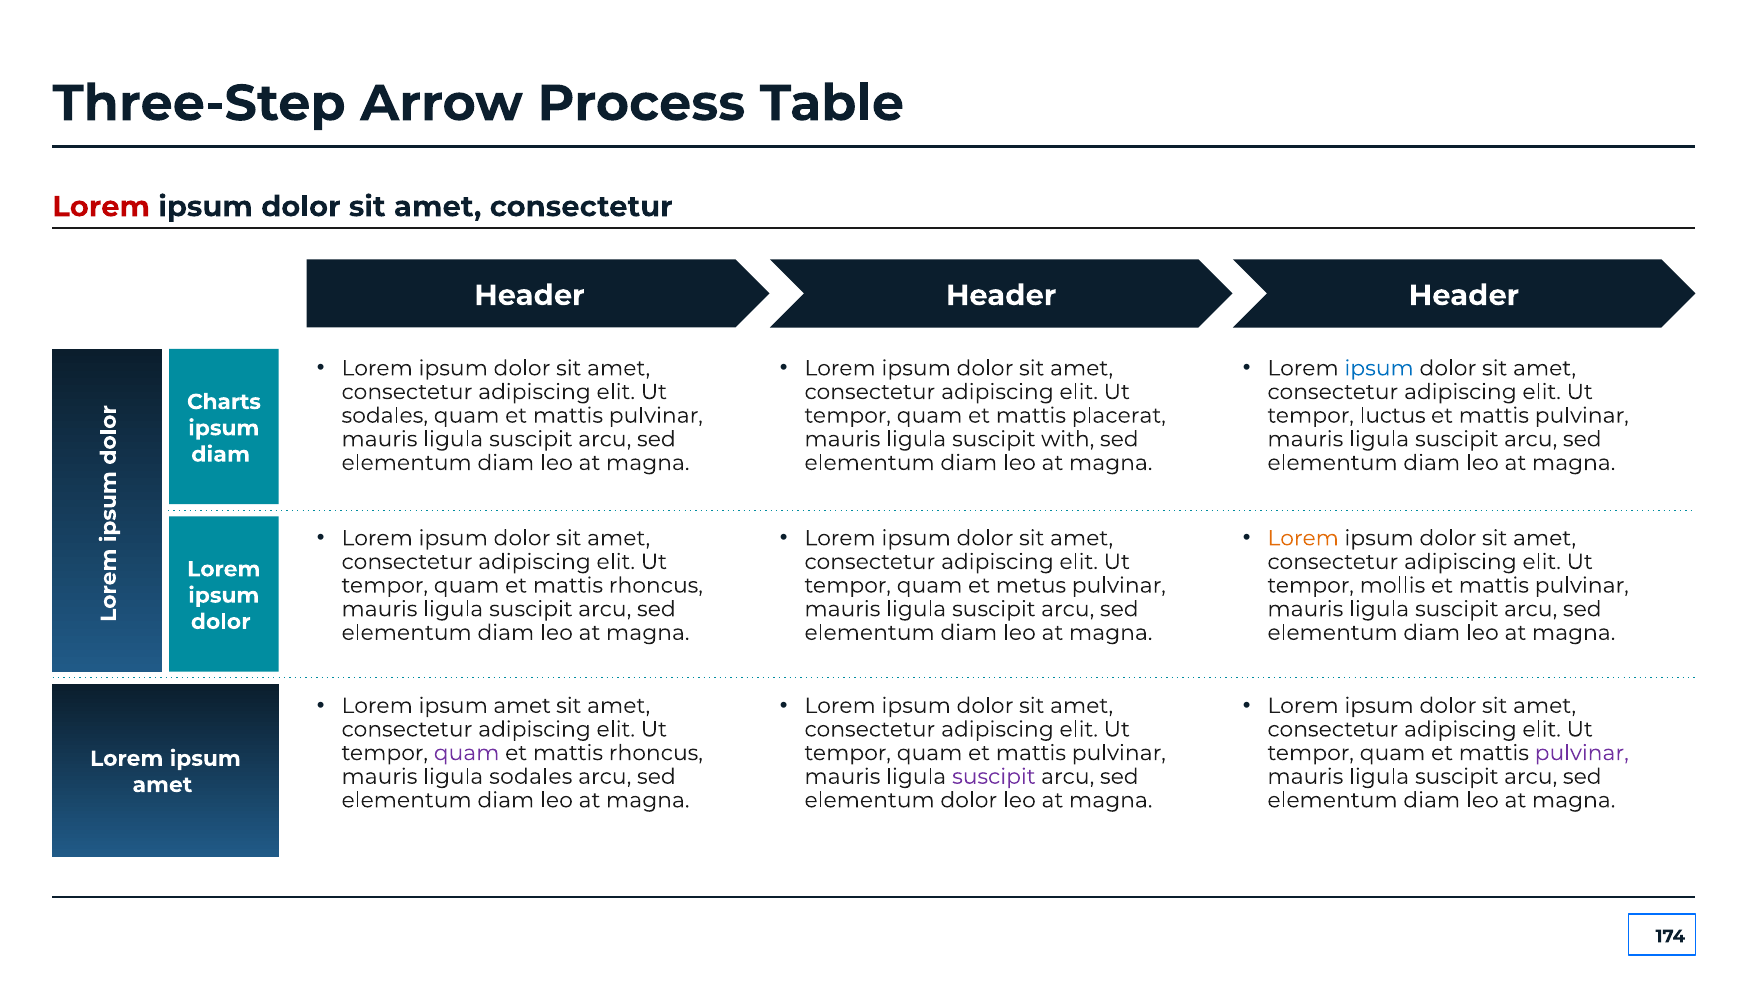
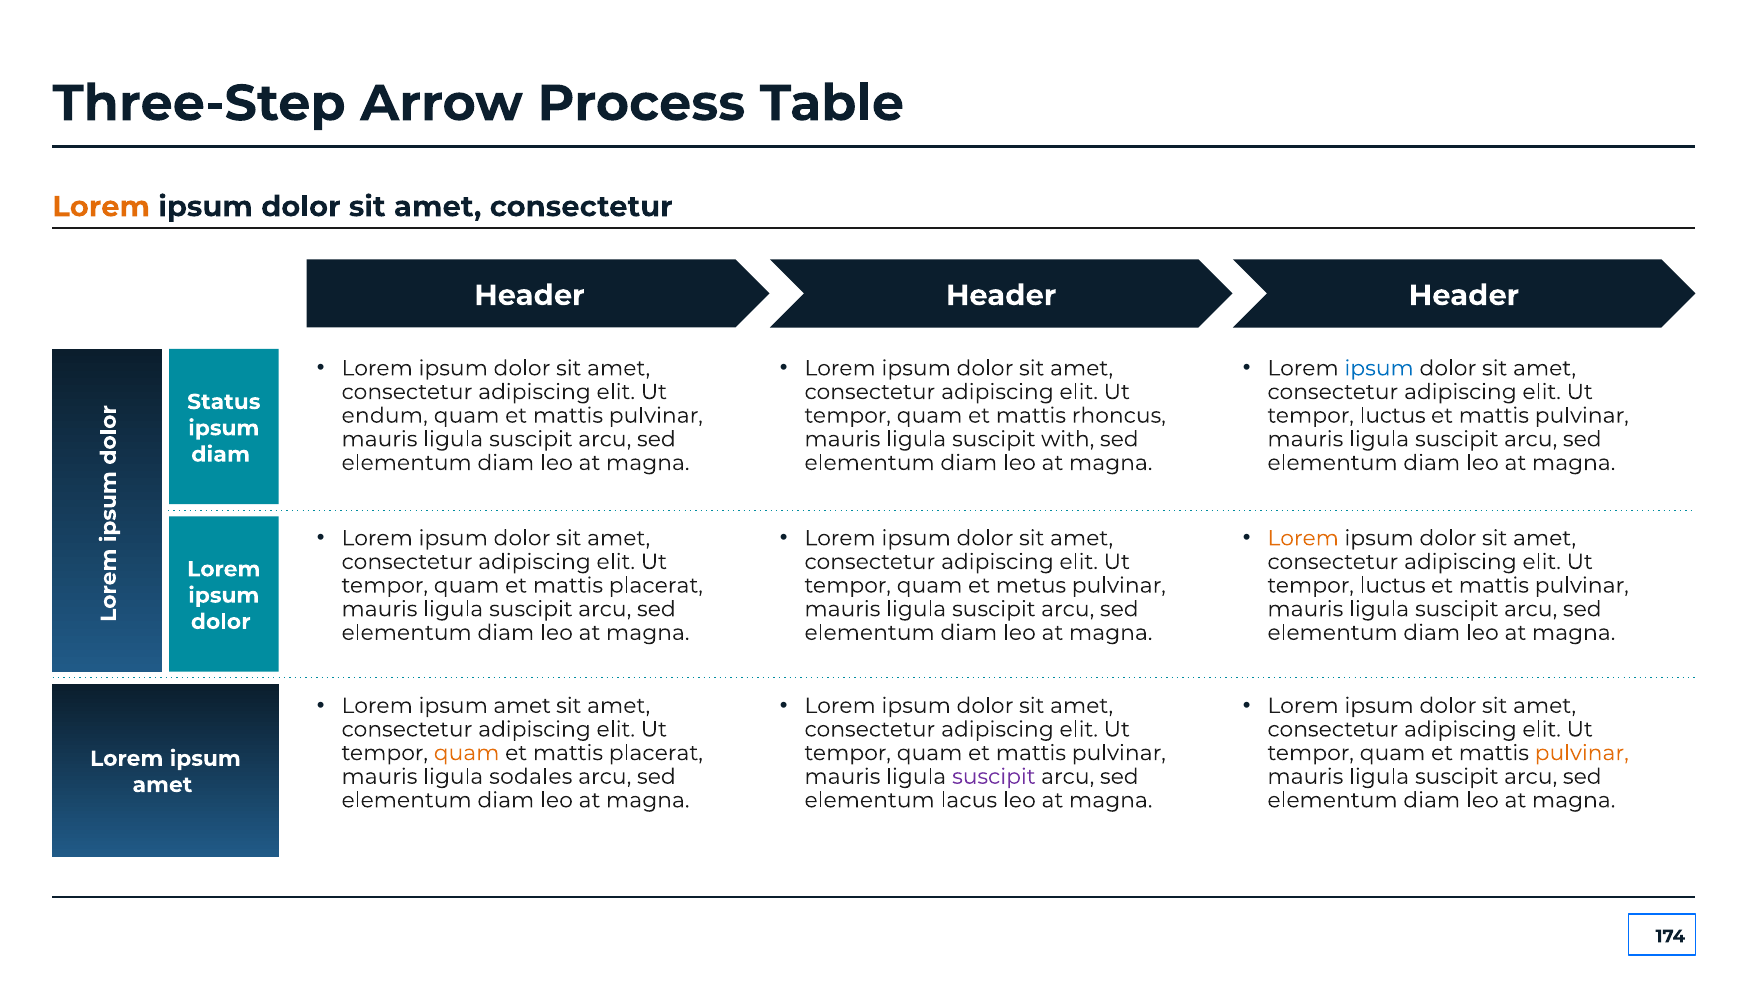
Lorem at (101, 207) colour: red -> orange
Charts: Charts -> Status
sodales at (385, 416): sodales -> endum
placerat: placerat -> rhoncus
rhoncus at (656, 586): rhoncus -> placerat
mollis at (1392, 586): mollis -> luctus
quam at (467, 753) colour: purple -> orange
rhoncus at (656, 753): rhoncus -> placerat
pulvinar at (1582, 753) colour: purple -> orange
elementum dolor: dolor -> lacus
